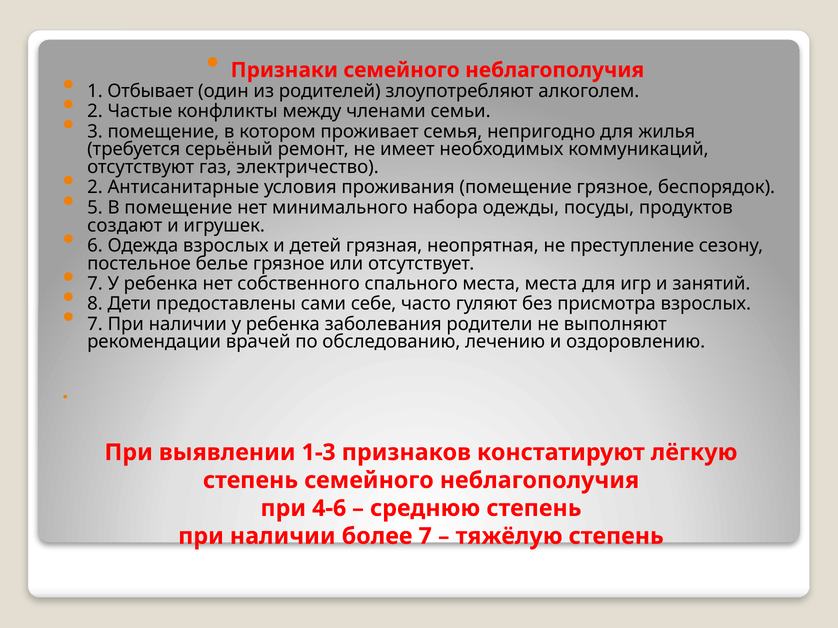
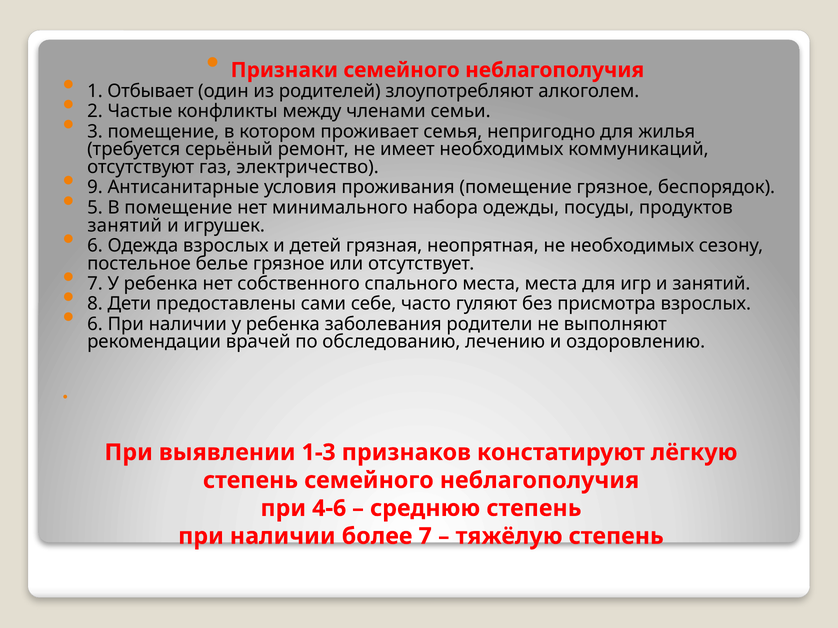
2 at (95, 187): 2 -> 9
создают at (125, 226): создают -> занятий
не преступление: преступление -> необходимых
7 at (95, 324): 7 -> 6
